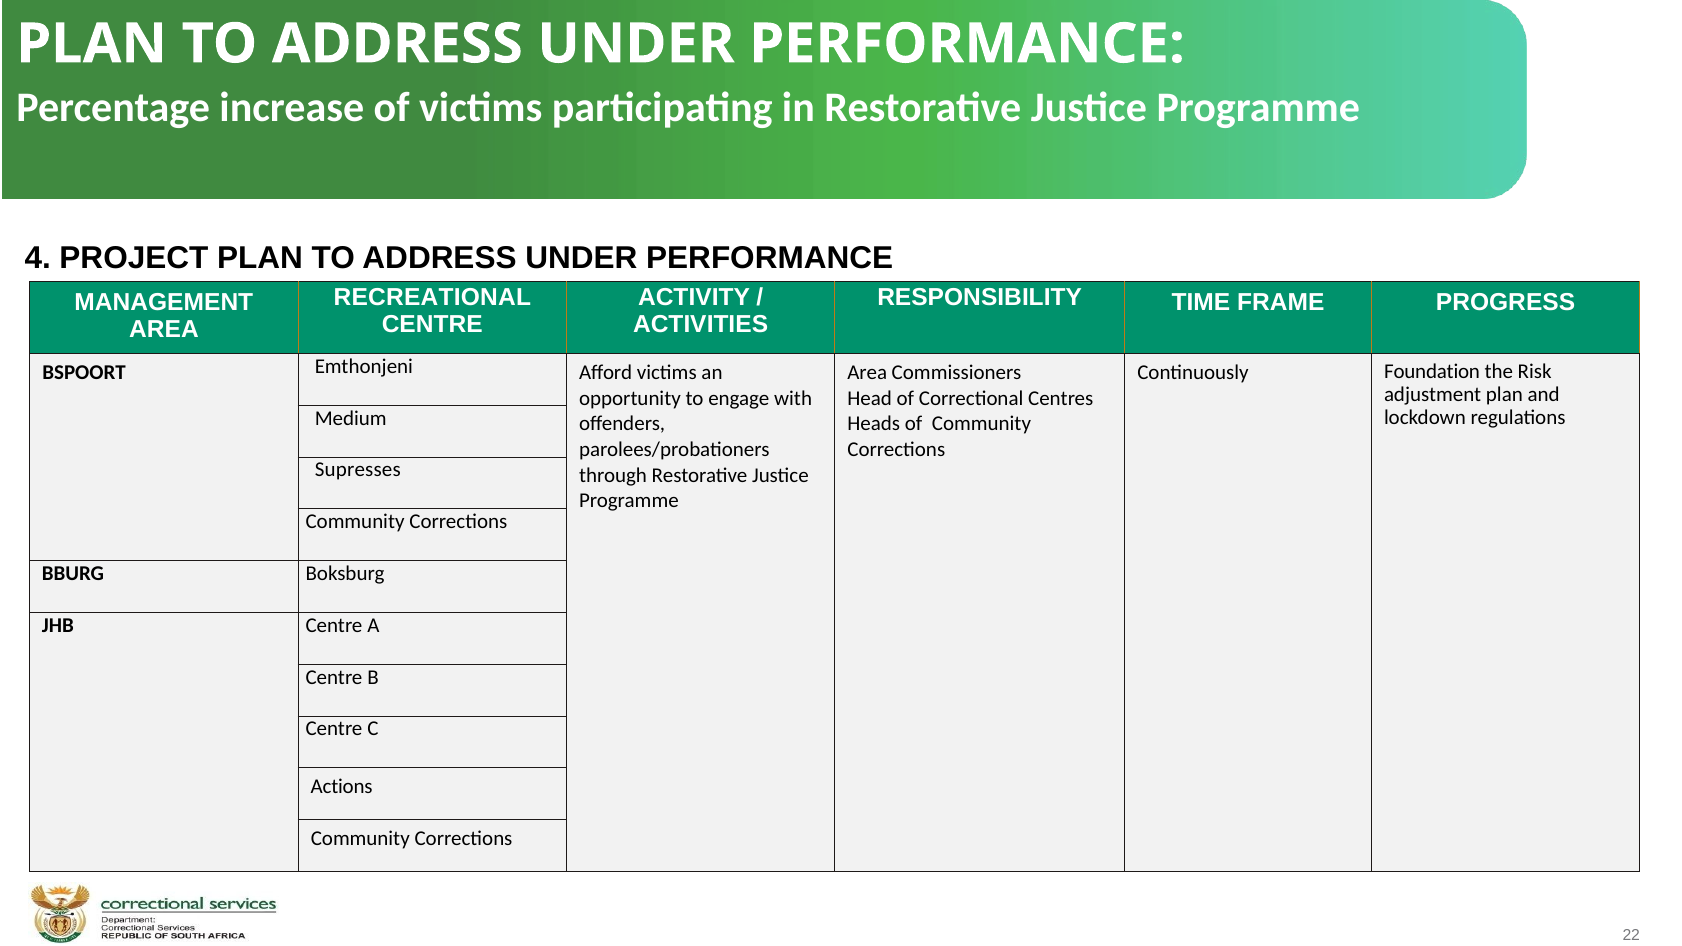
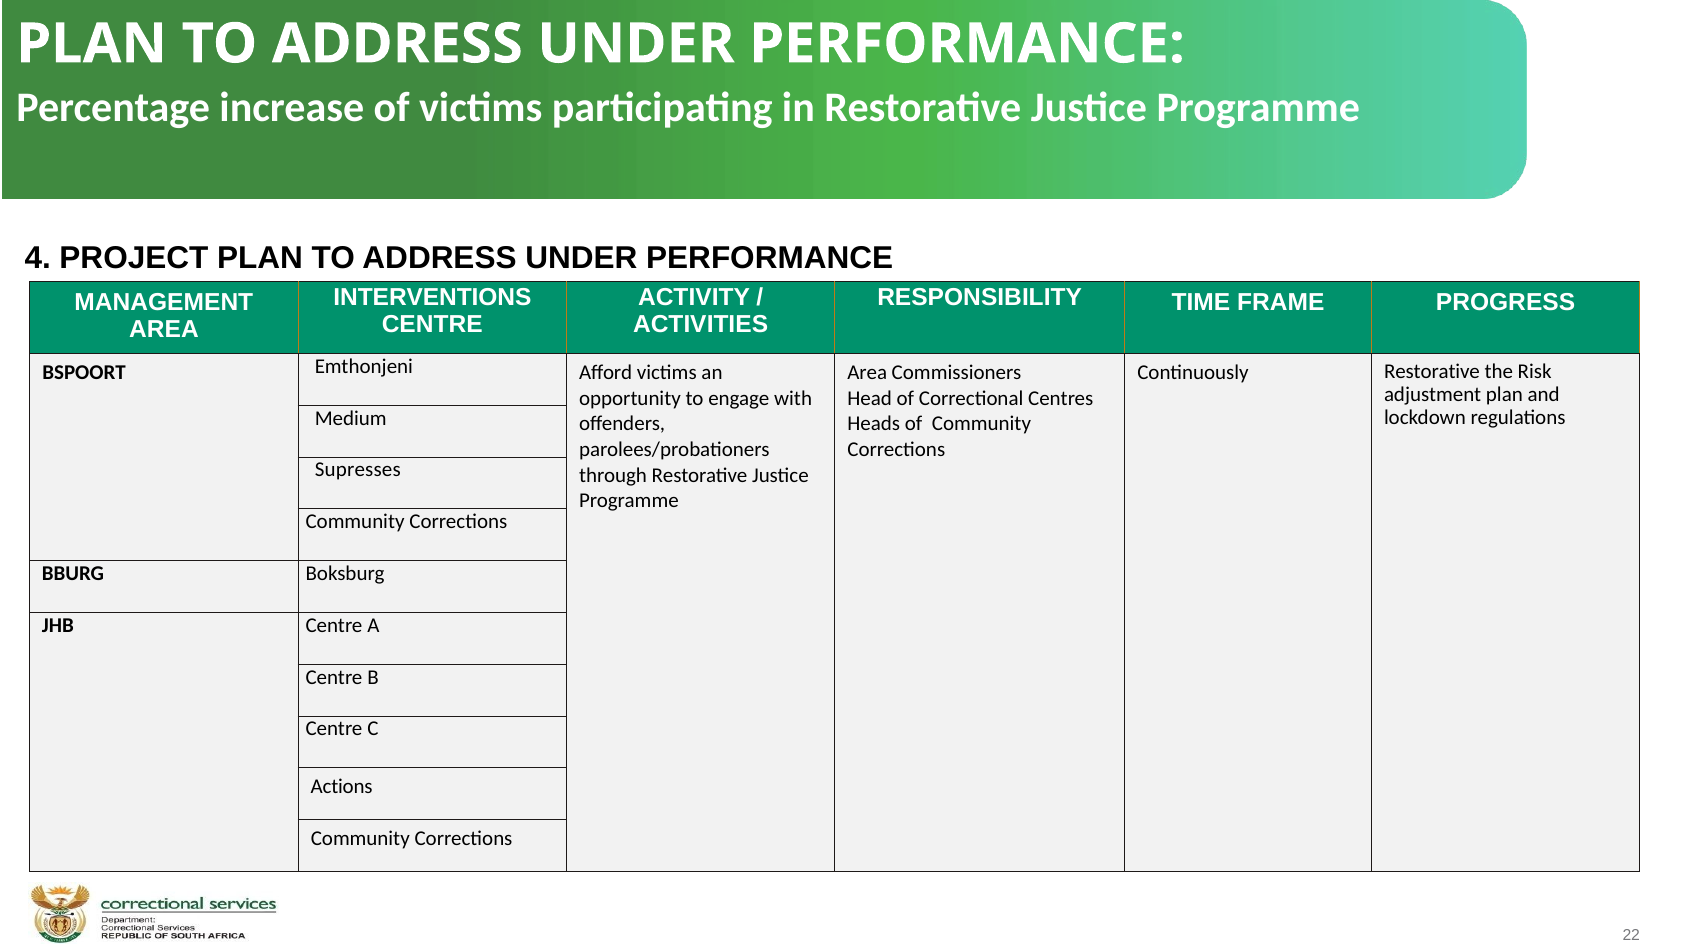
RECREATIONAL: RECREATIONAL -> INTERVENTIONS
Continuously Foundation: Foundation -> Restorative
